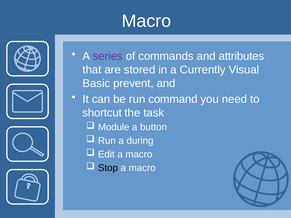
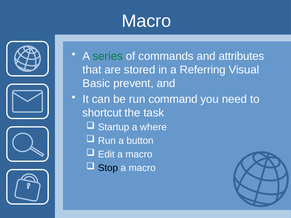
series colour: purple -> green
Currently: Currently -> Referring
Module: Module -> Startup
button: button -> where
during: during -> button
